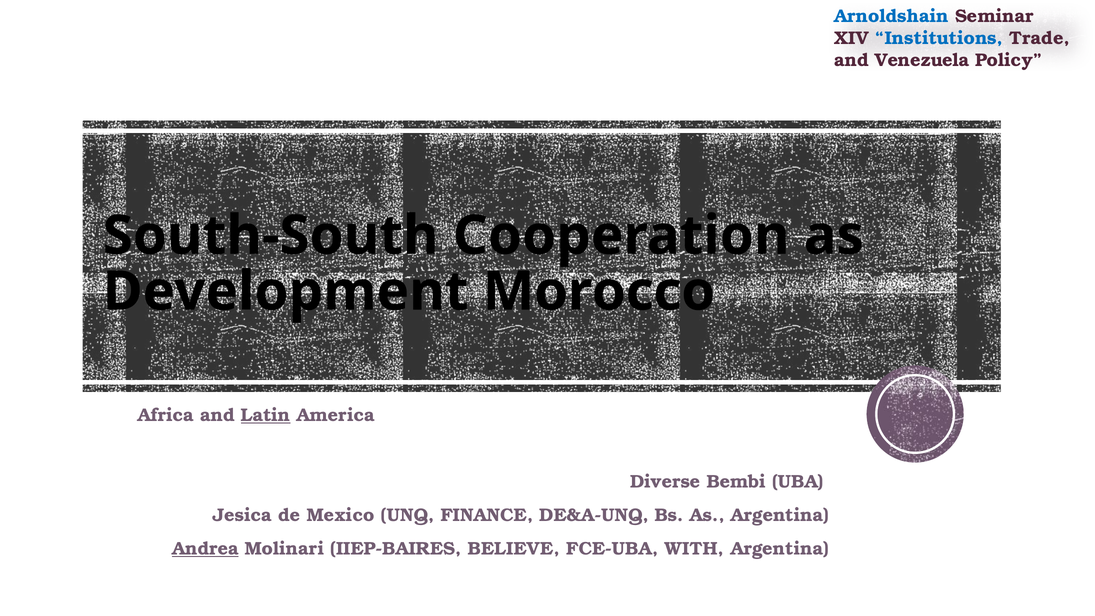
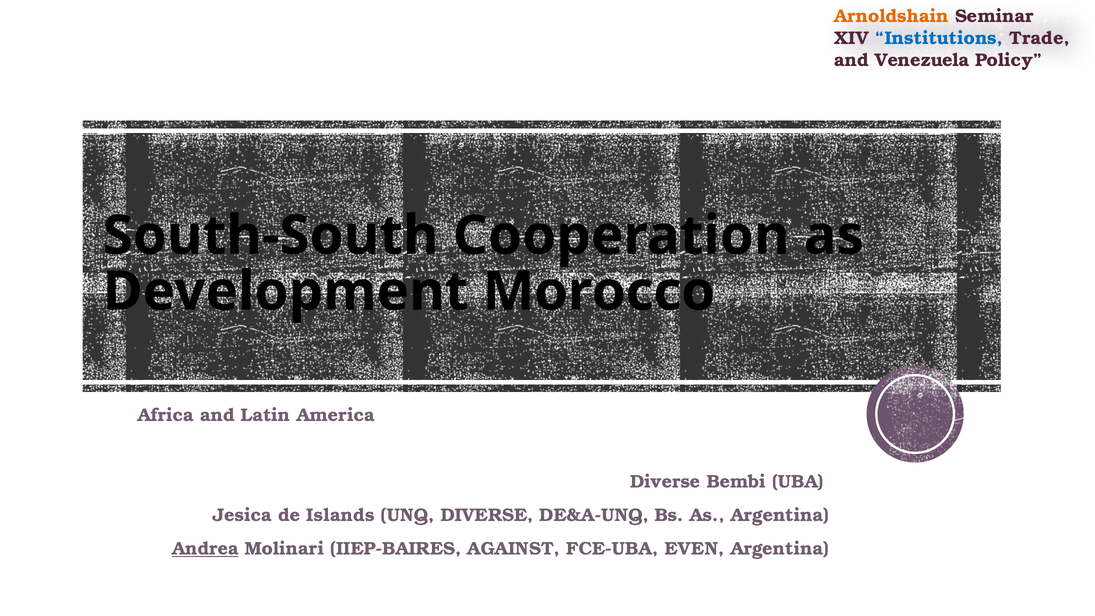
Arnoldshain colour: blue -> orange
Latin underline: present -> none
Mexico: Mexico -> Islands
UNQ FINANCE: FINANCE -> DIVERSE
BELIEVE: BELIEVE -> AGAINST
WITH: WITH -> EVEN
